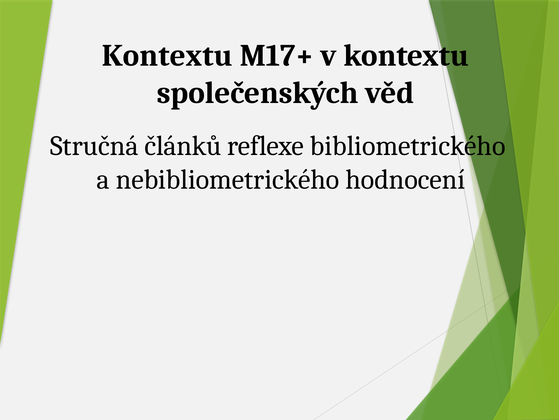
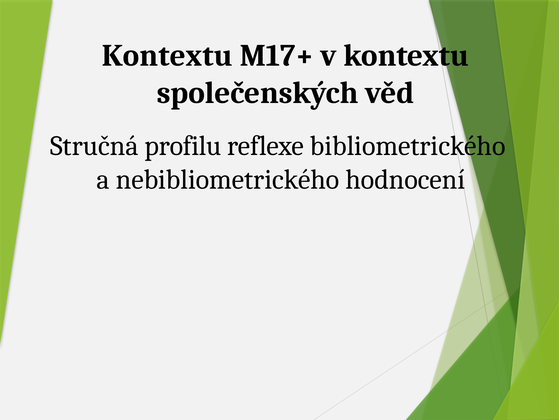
článků: článků -> profilu
